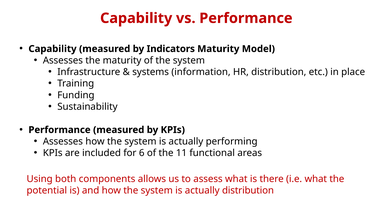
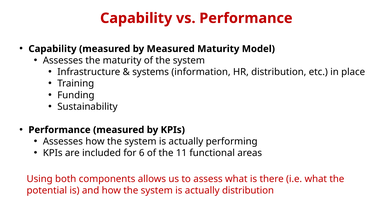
by Indicators: Indicators -> Measured
